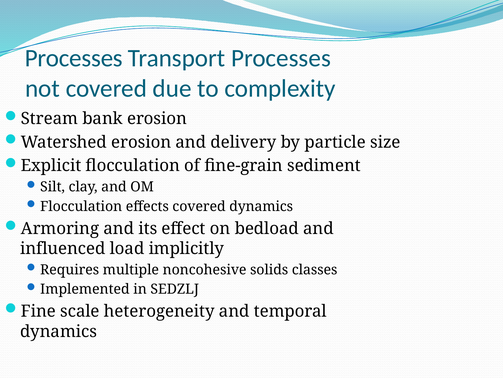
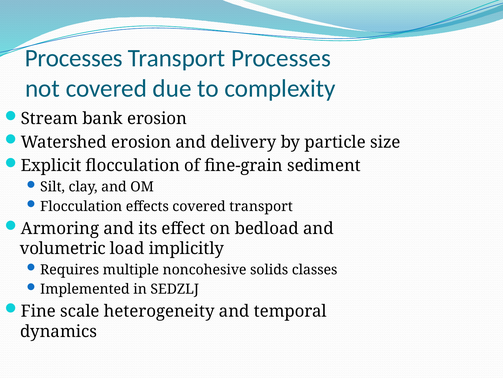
covered dynamics: dynamics -> transport
influenced: influenced -> volumetric
